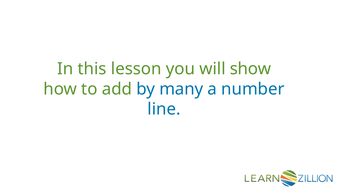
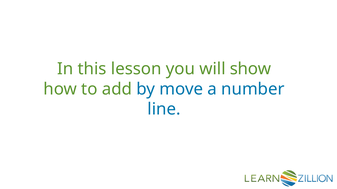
many: many -> move
